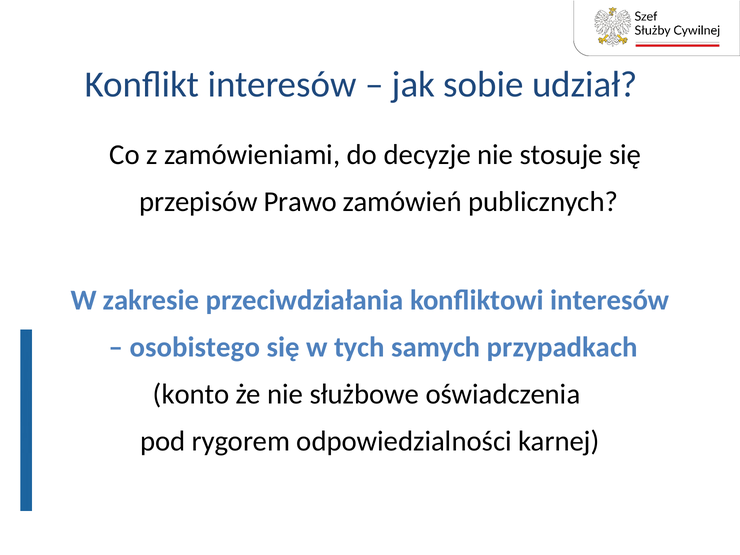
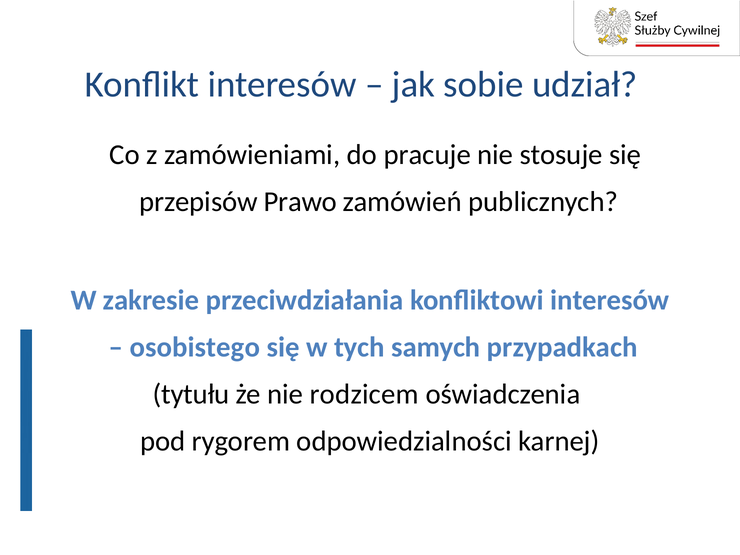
decyzje: decyzje -> pracuje
konto: konto -> tytułu
służbowe: służbowe -> rodzicem
